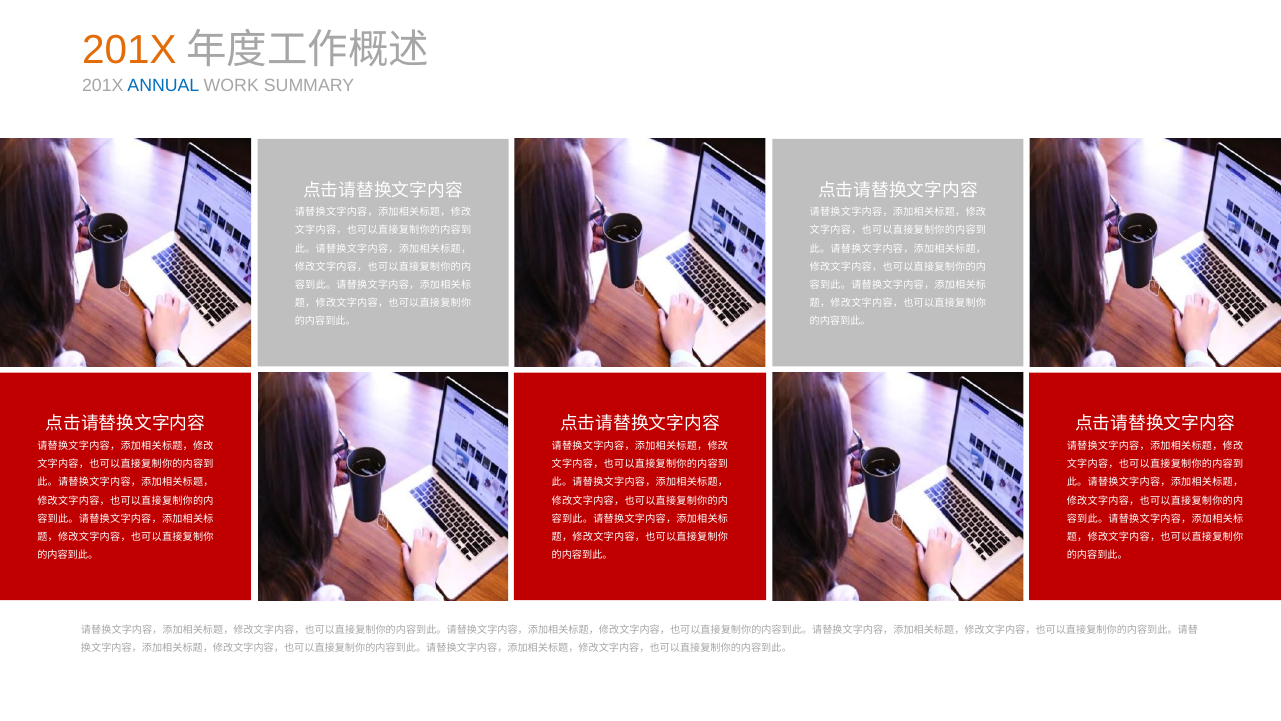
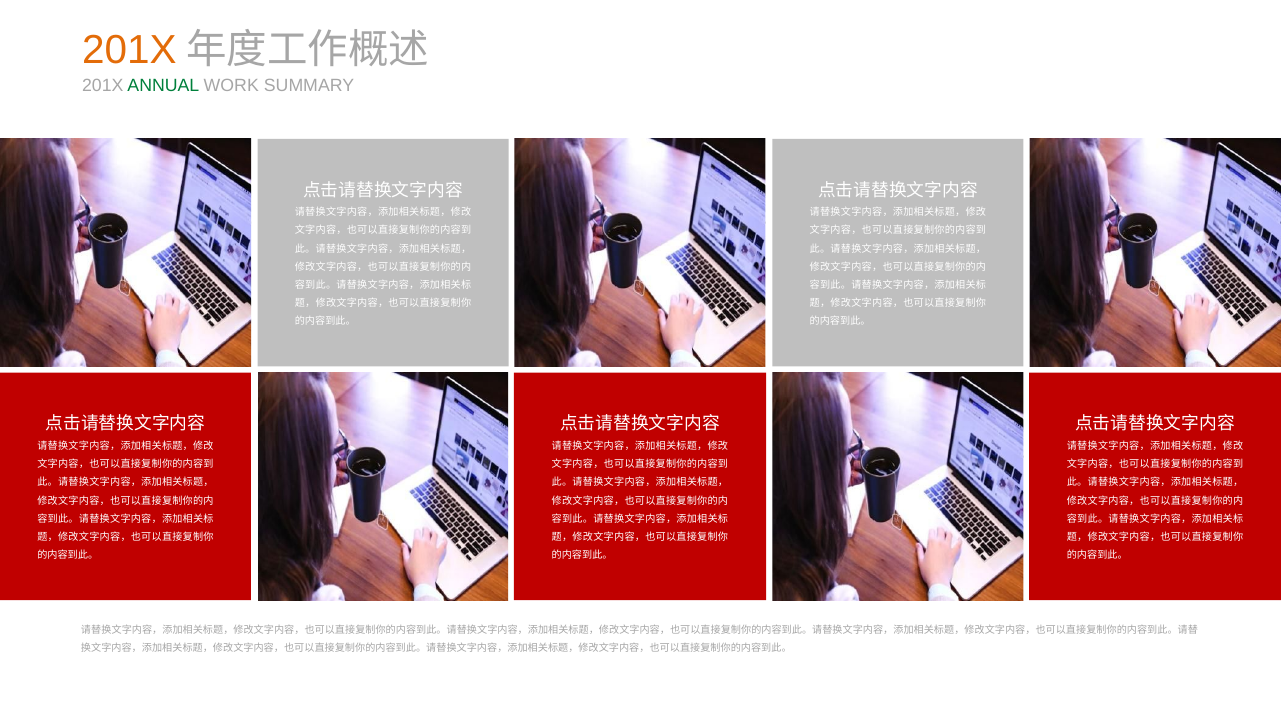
ANNUAL colour: blue -> green
